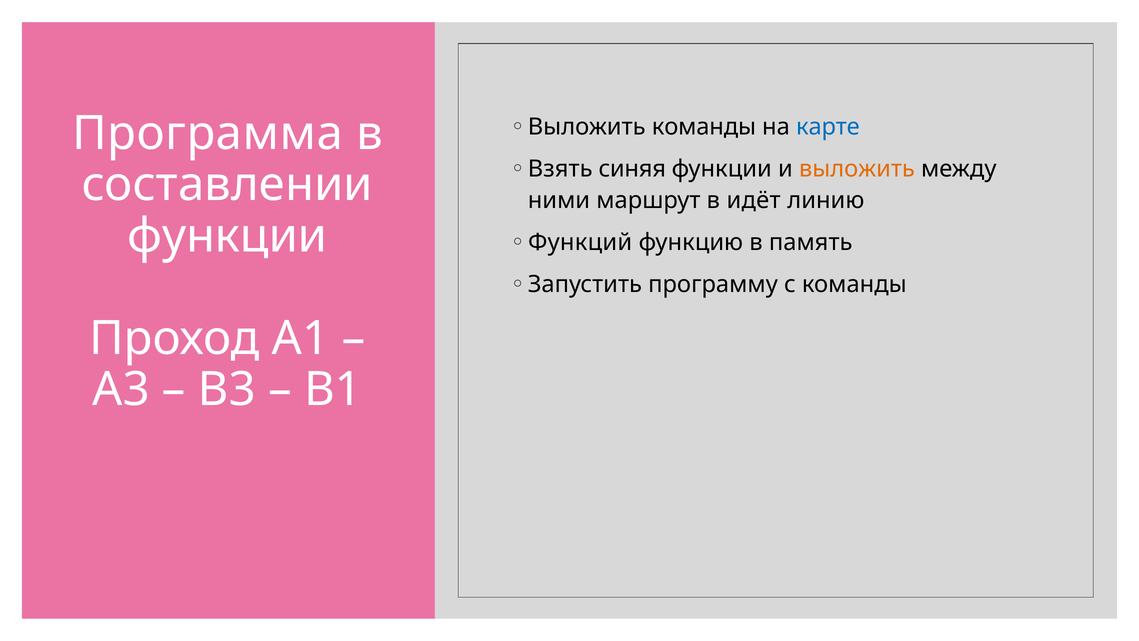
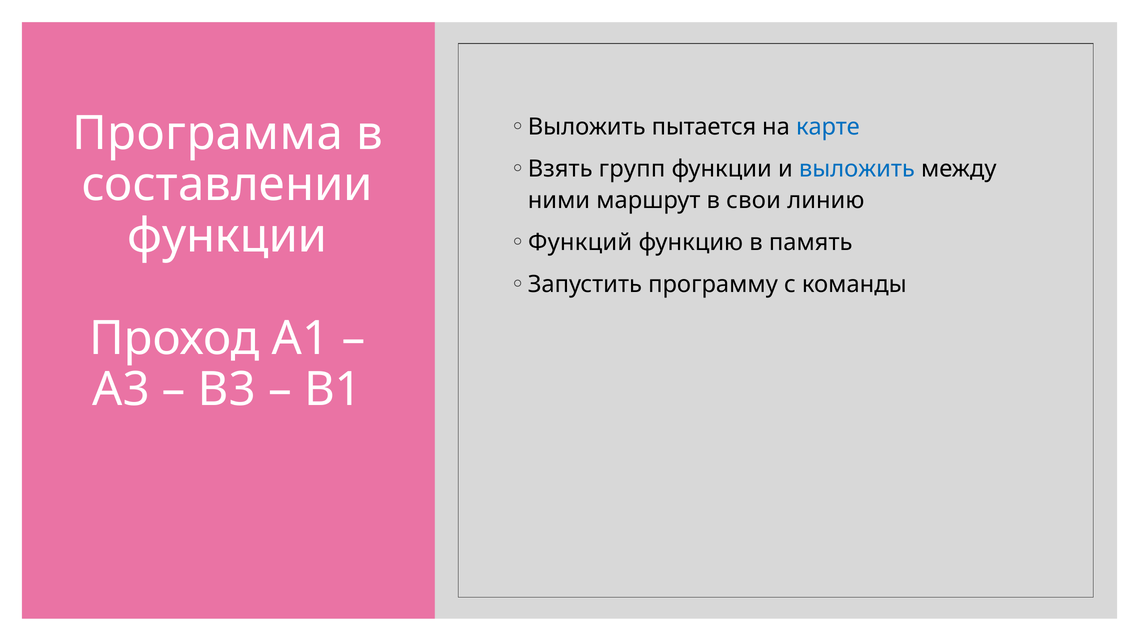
Выложить команды: команды -> пытается
синяя: синяя -> групп
выложить at (857, 169) colour: orange -> blue
идёт: идёт -> свои
